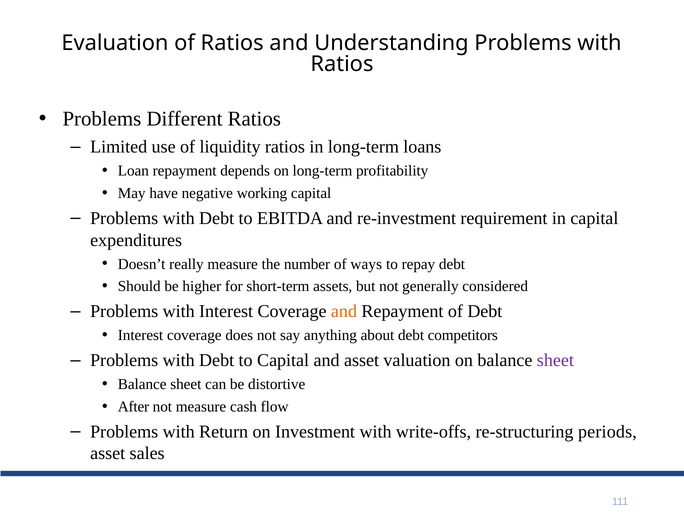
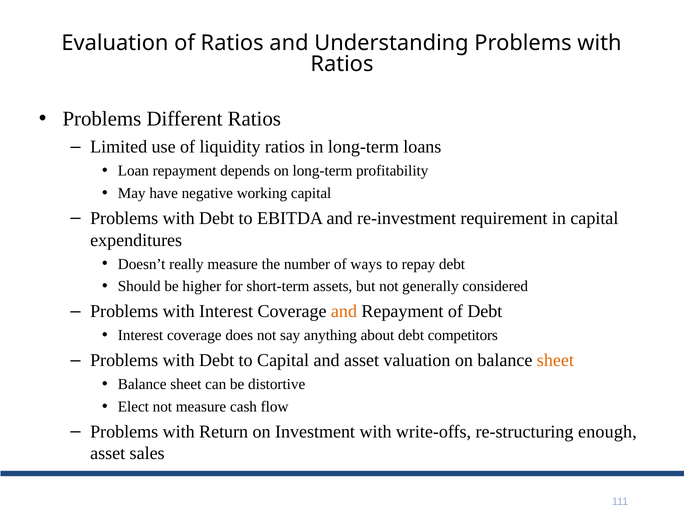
sheet at (555, 360) colour: purple -> orange
After: After -> Elect
periods: periods -> enough
